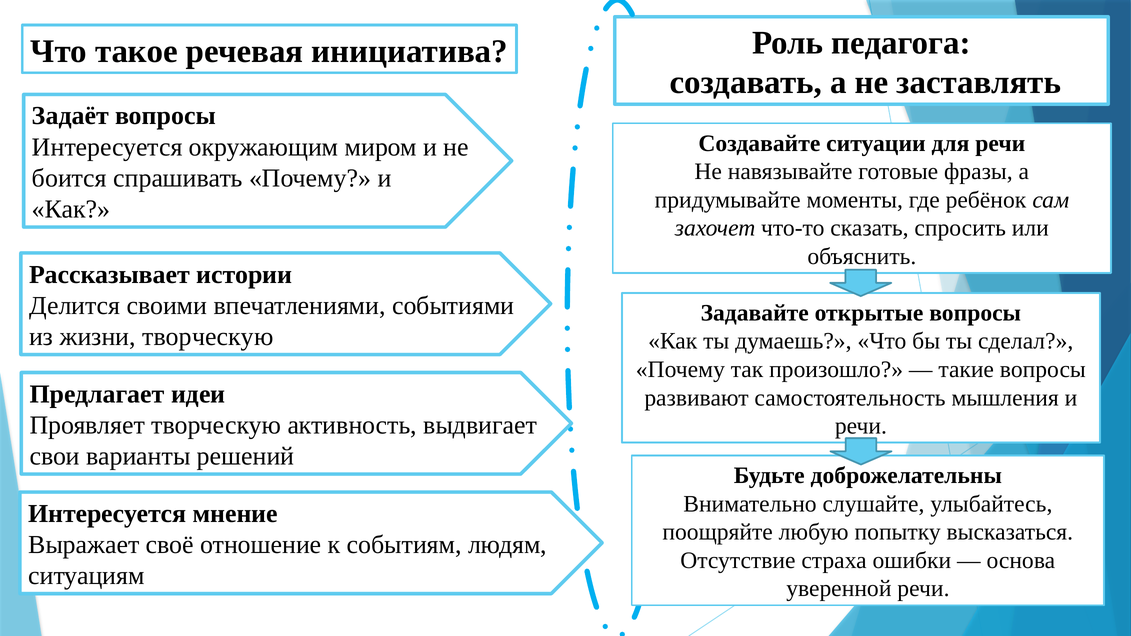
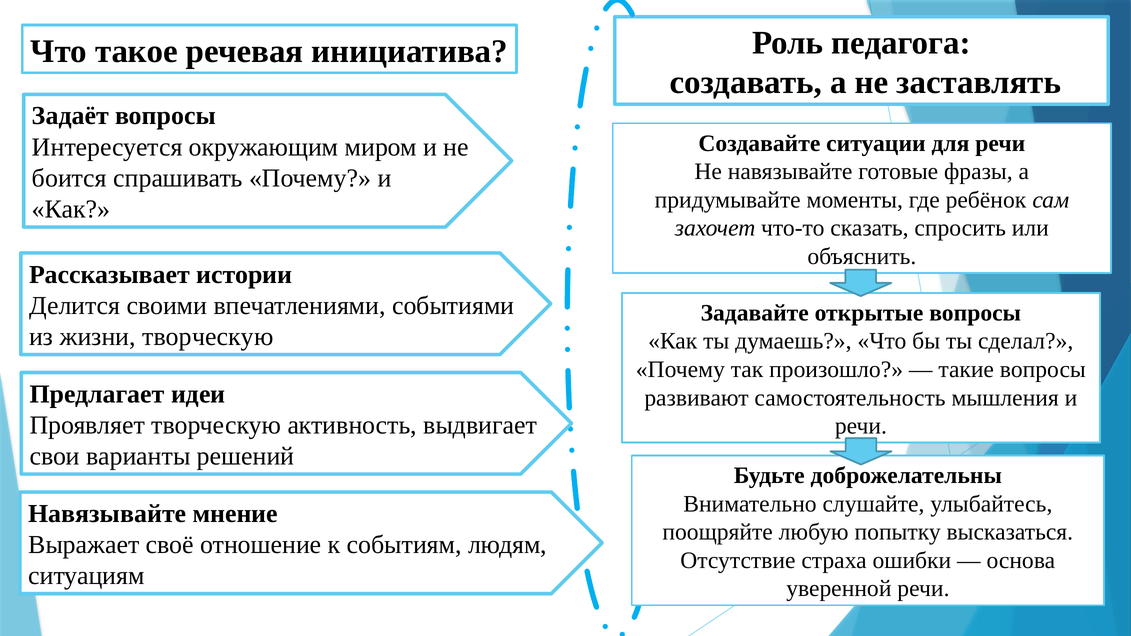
Интересуется at (107, 514): Интересуется -> Навязывайте
